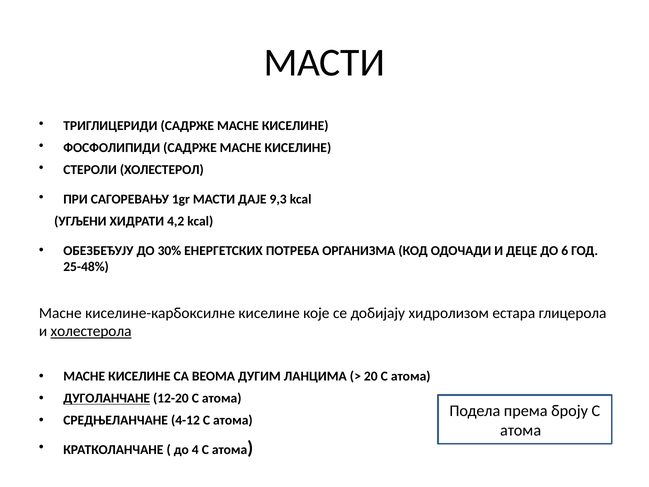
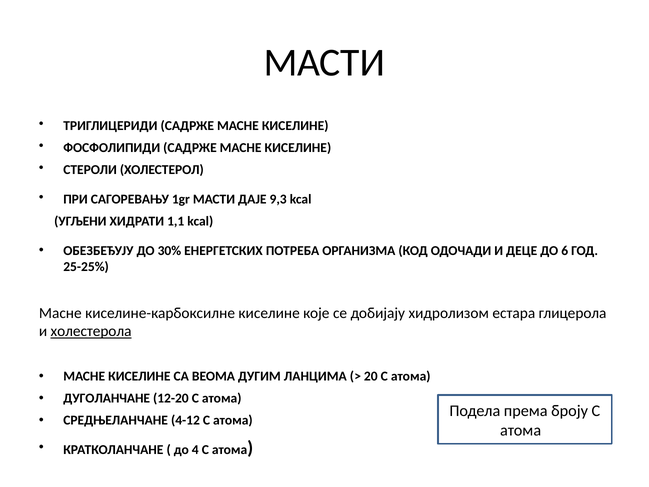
4,2: 4,2 -> 1,1
25-48%: 25-48% -> 25-25%
ДУГОЛАНЧАНЕ underline: present -> none
